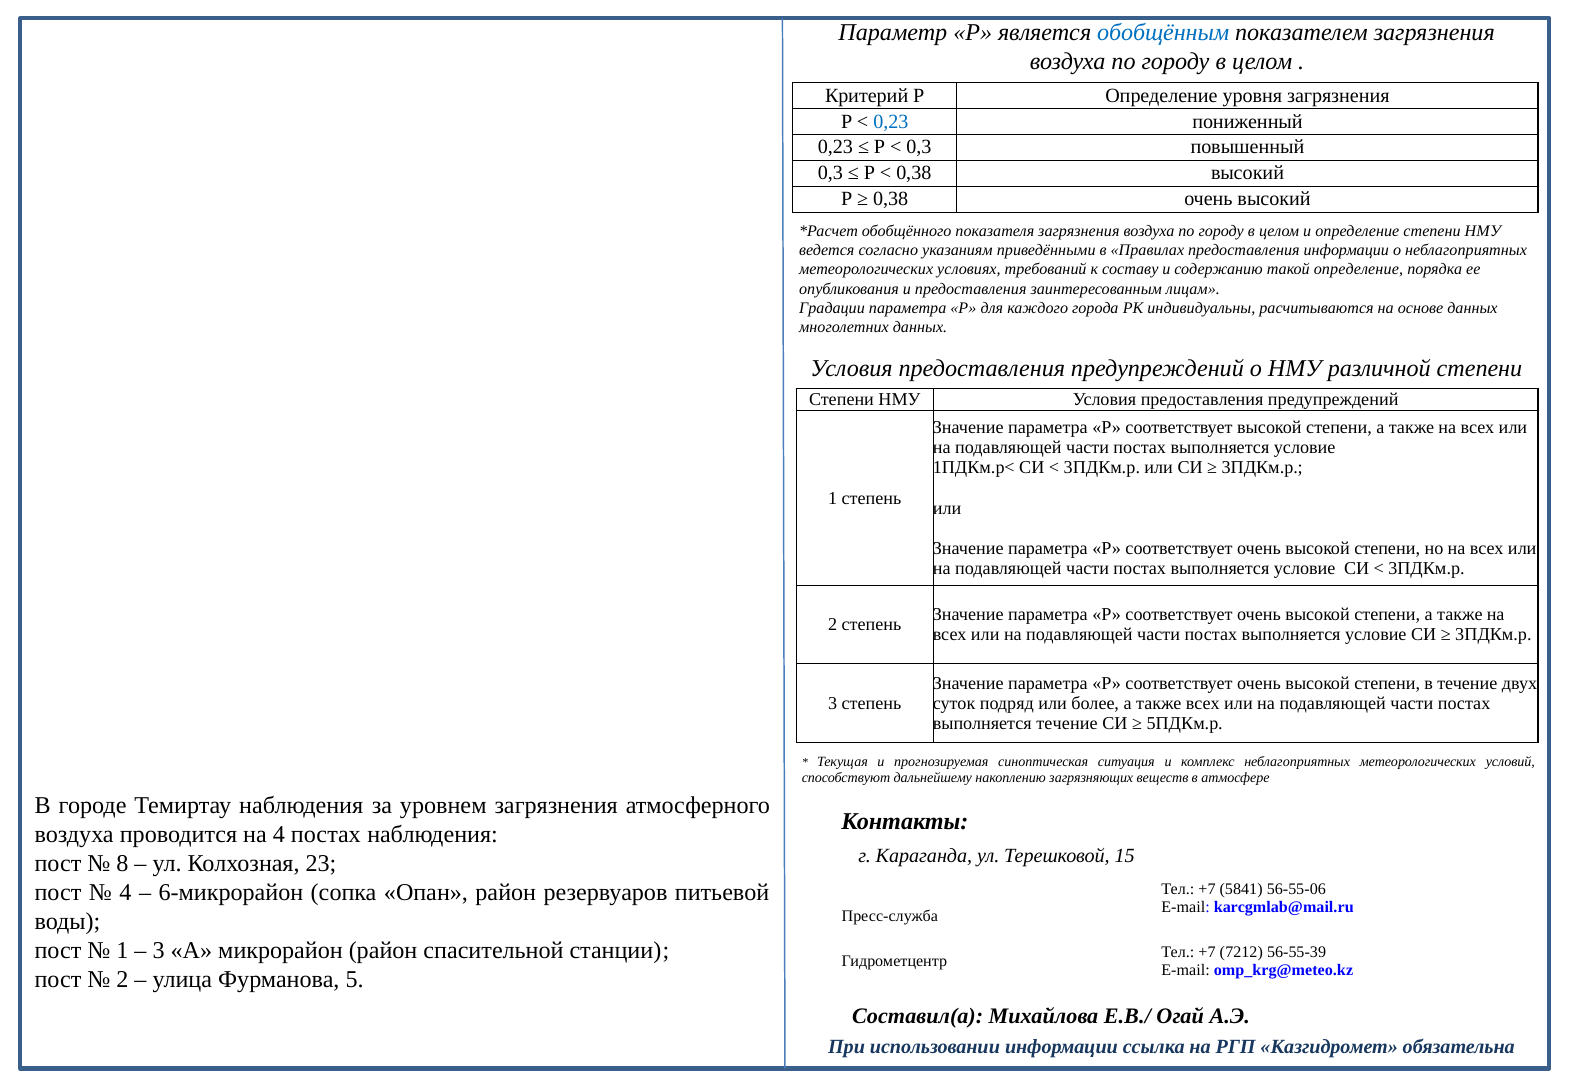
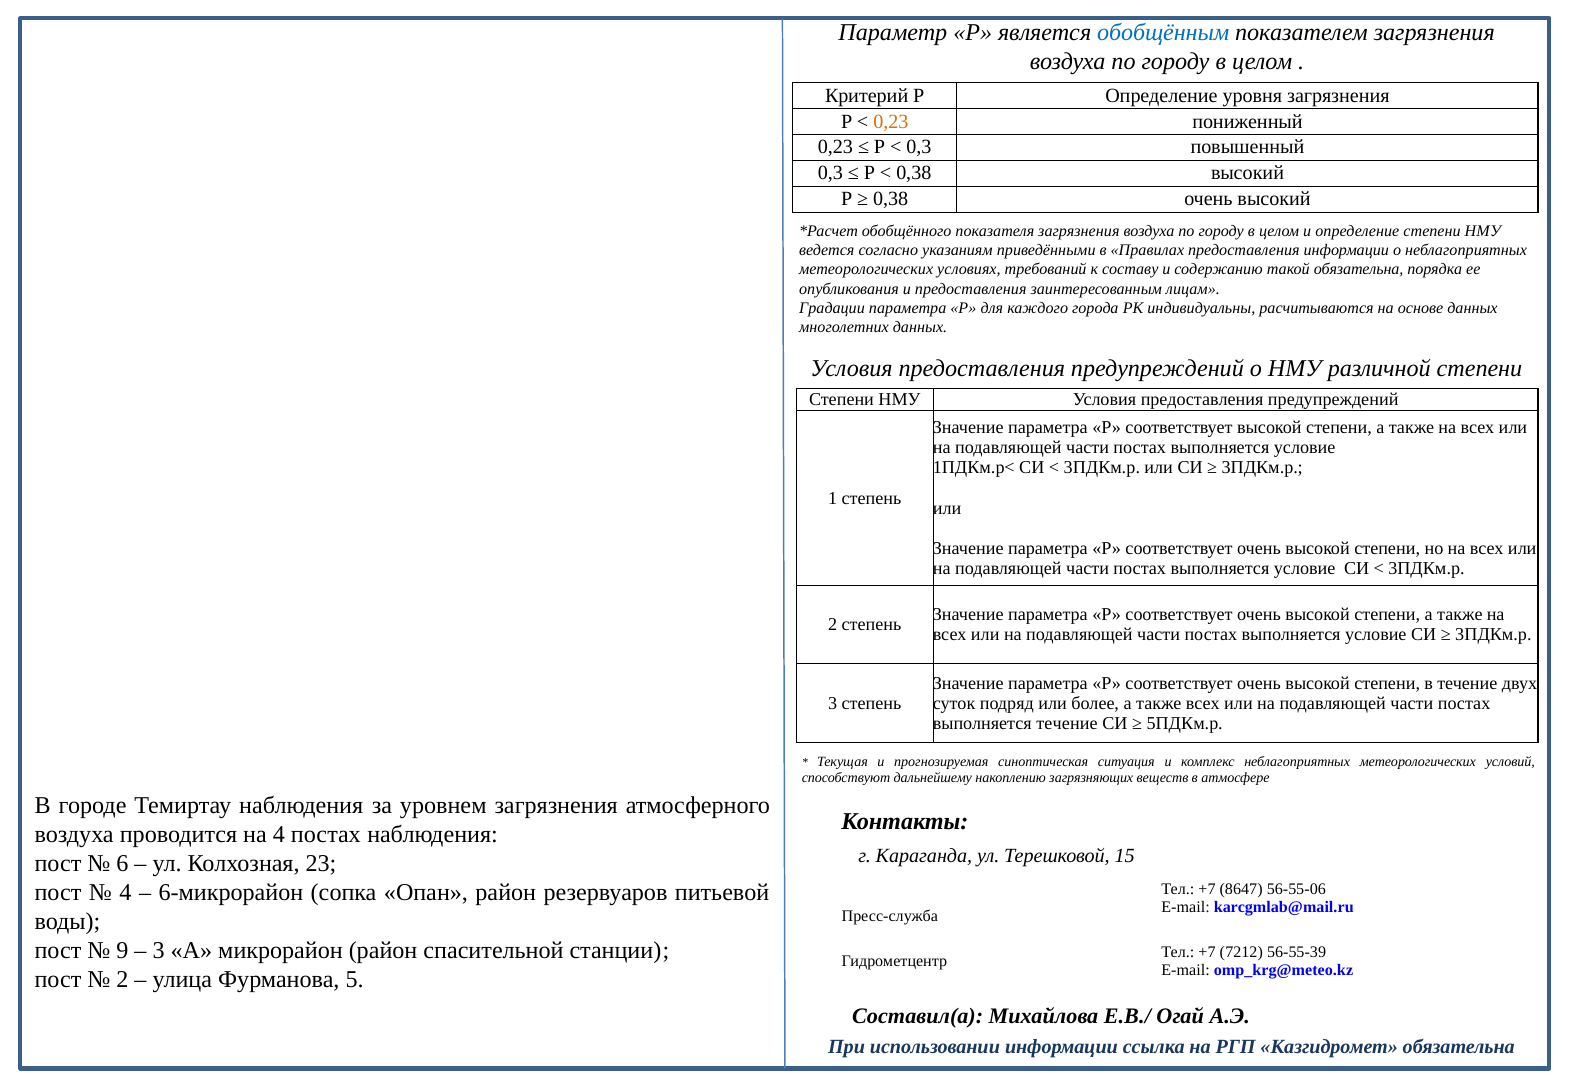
0,23 at (891, 121) colour: blue -> orange
такой определение: определение -> обязательна
8: 8 -> 6
5841: 5841 -> 8647
1 at (122, 950): 1 -> 9
